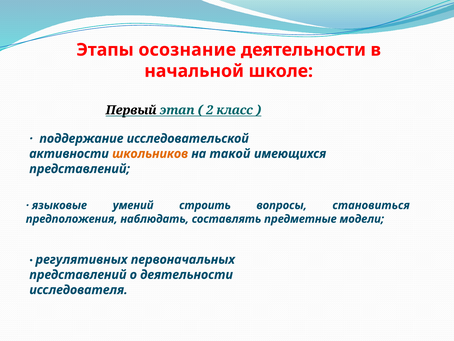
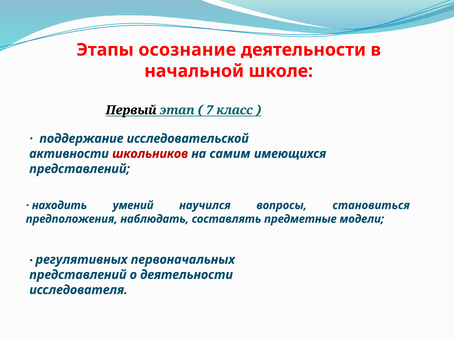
2: 2 -> 7
школьников colour: orange -> red
такой: такой -> самим
языковые: языковые -> находить
строить: строить -> научился
